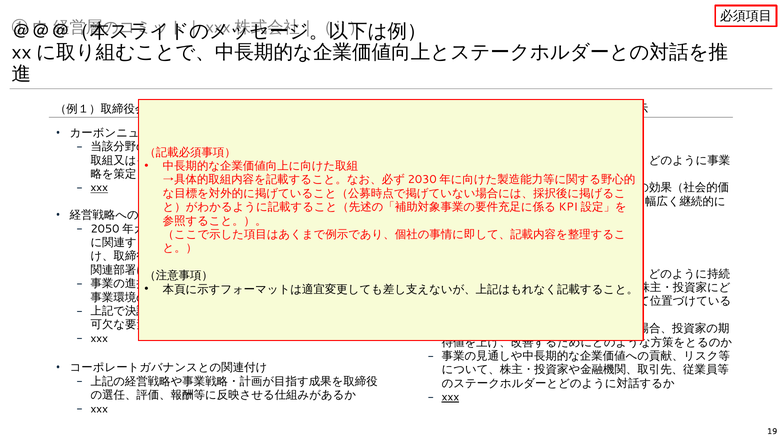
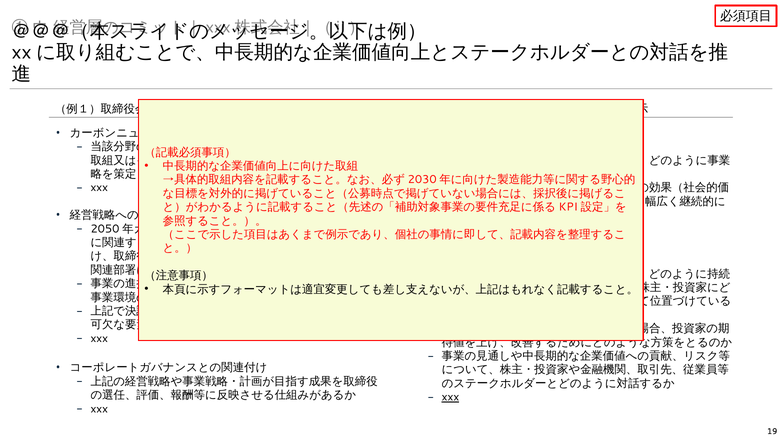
xxx at (99, 188) underline: present -> none
